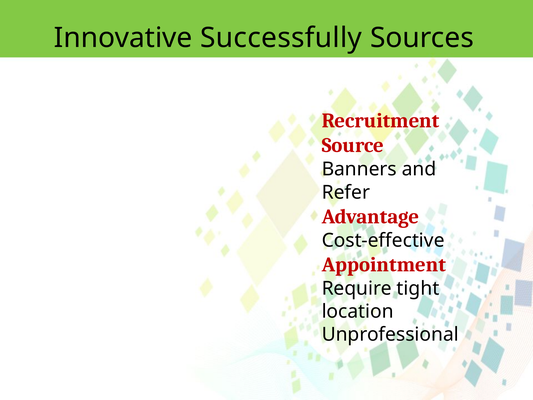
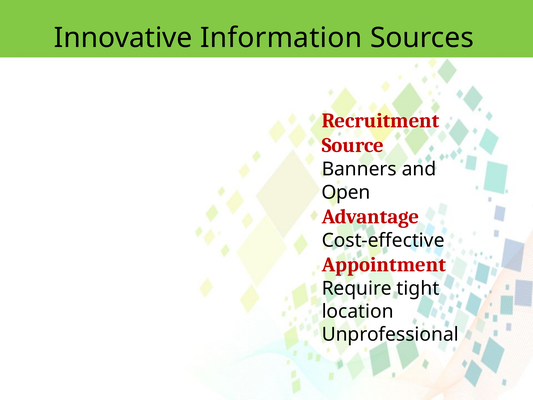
Successfully: Successfully -> Information
Refer: Refer -> Open
